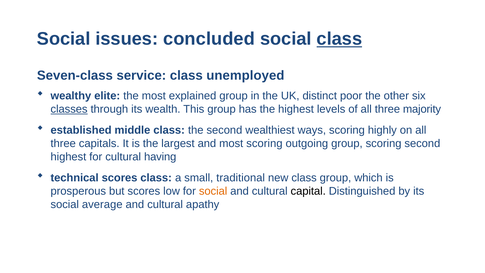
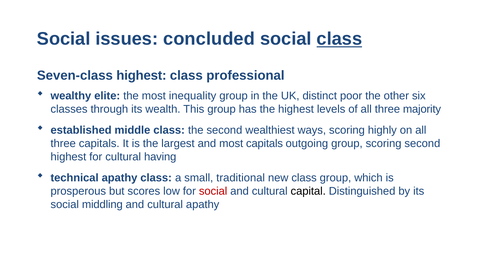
Seven-class service: service -> highest
unemployed: unemployed -> professional
explained: explained -> inequality
classes underline: present -> none
most scoring: scoring -> capitals
technical scores: scores -> apathy
social at (213, 191) colour: orange -> red
average: average -> middling
